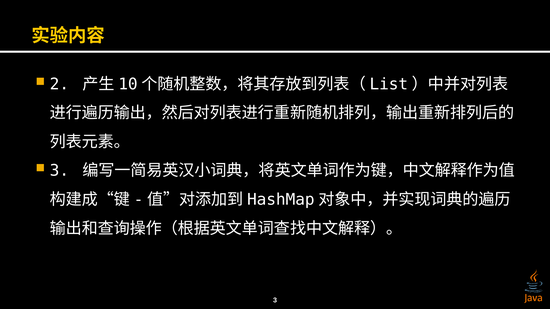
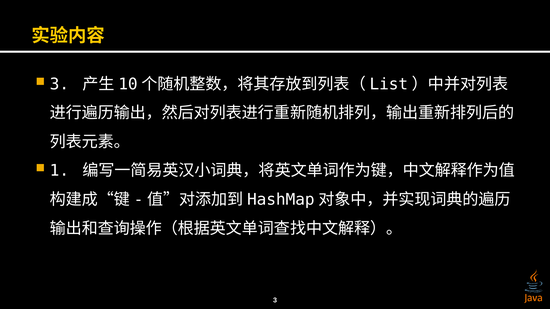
2 at (59, 84): 2 -> 3
3 at (59, 171): 3 -> 1
